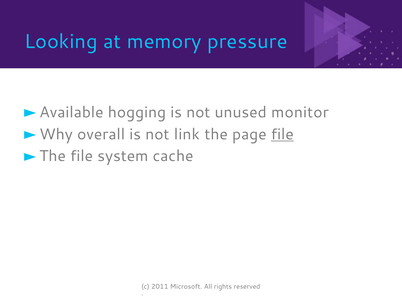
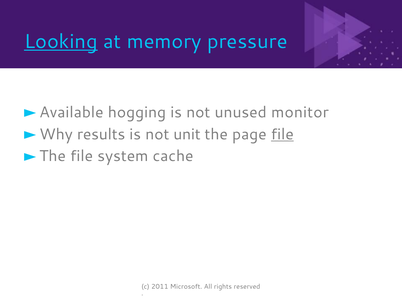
Looking underline: none -> present
overall: overall -> results
link: link -> unit
